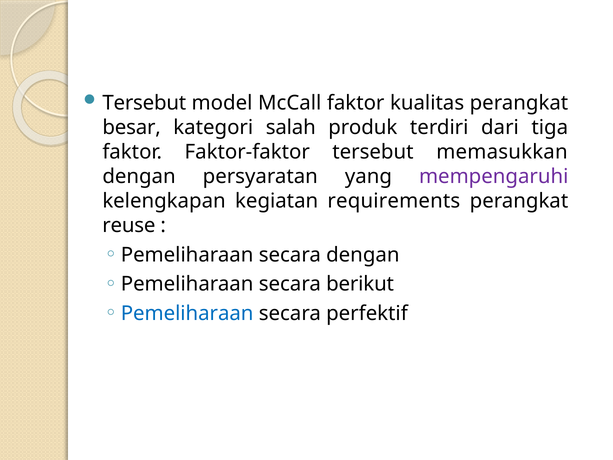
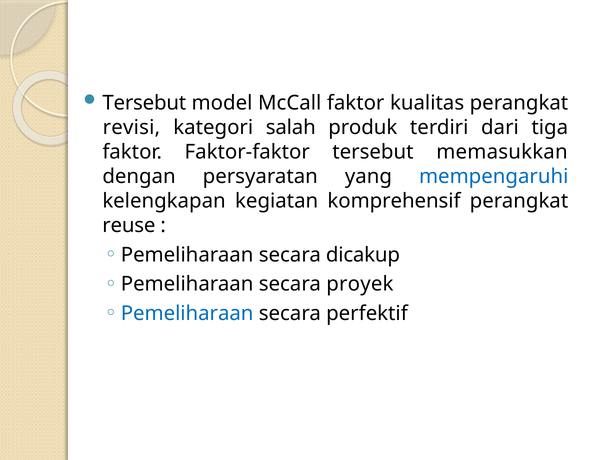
besar: besar -> revisi
mempengaruhi colour: purple -> blue
requirements: requirements -> komprehensif
secara dengan: dengan -> dicakup
berikut: berikut -> proyek
